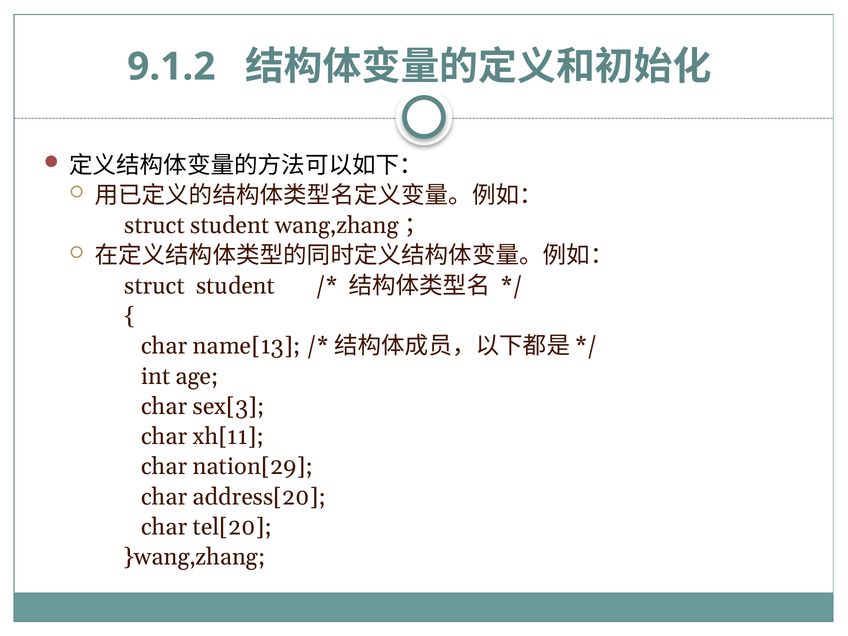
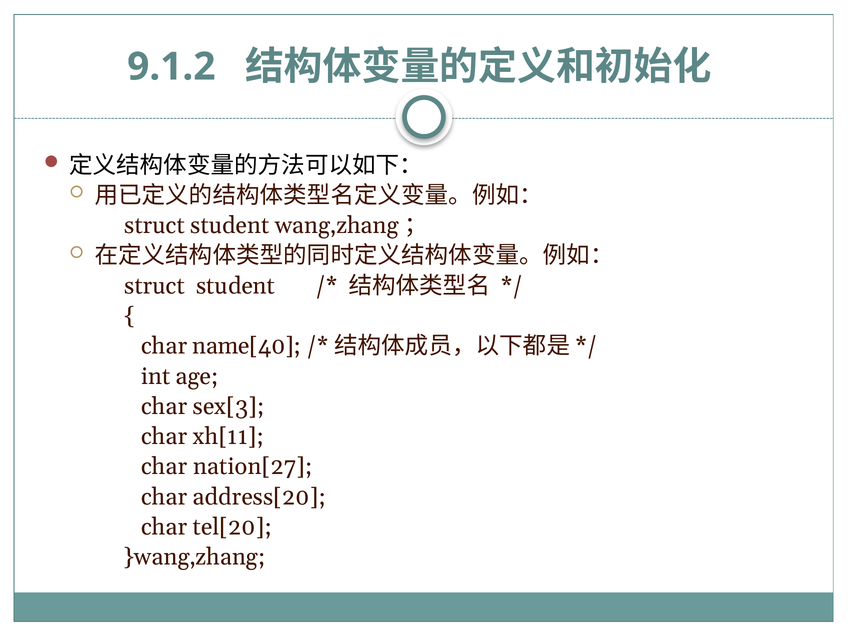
name[13: name[13 -> name[40
nation[29: nation[29 -> nation[27
